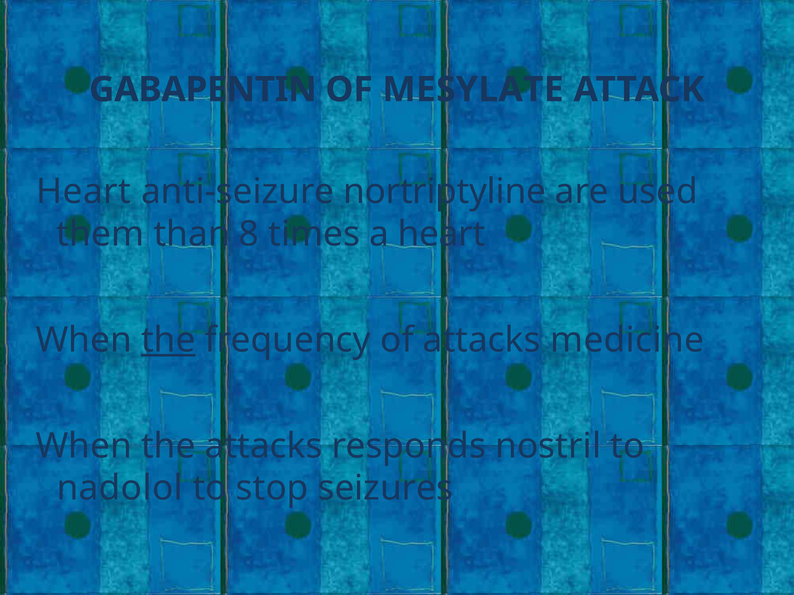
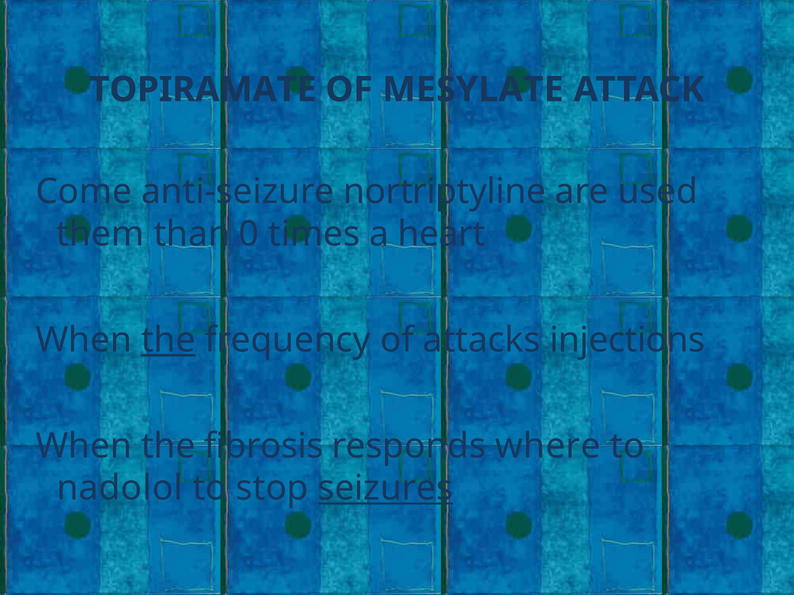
GABAPENTIN: GABAPENTIN -> TOPIRAMATE
Heart at (84, 192): Heart -> Come
8: 8 -> 0
medicine: medicine -> injections
the attacks: attacks -> fibrosis
nostril: nostril -> where
seizures underline: none -> present
